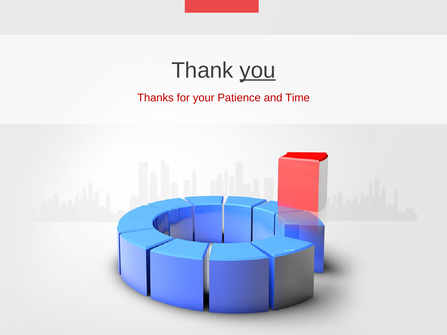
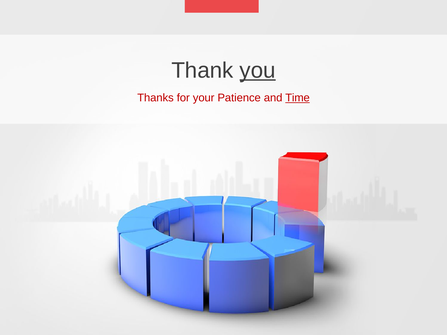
Time underline: none -> present
